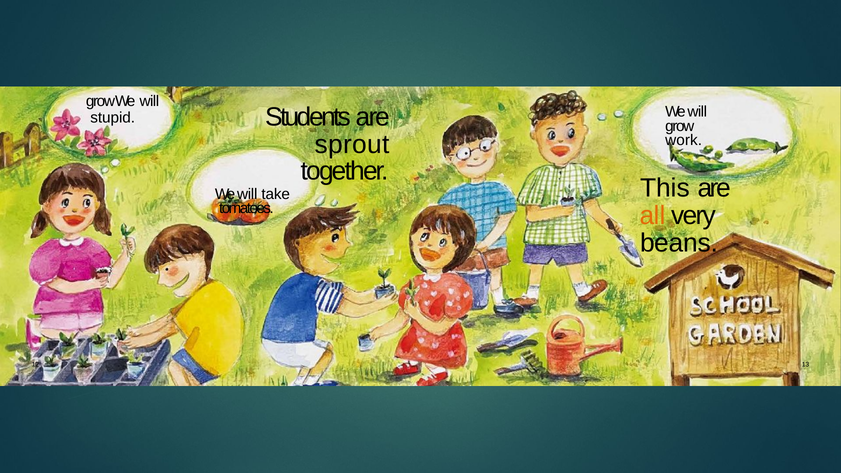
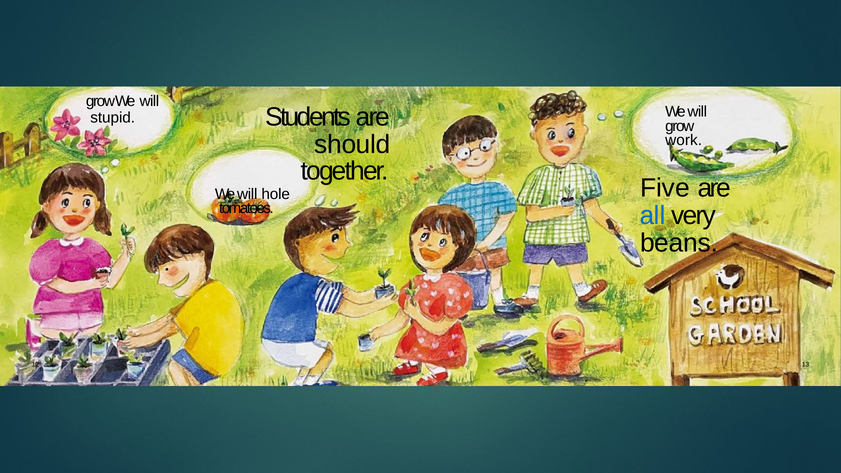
sprout: sprout -> should
This: This -> Five
take: take -> hole
all colour: orange -> blue
